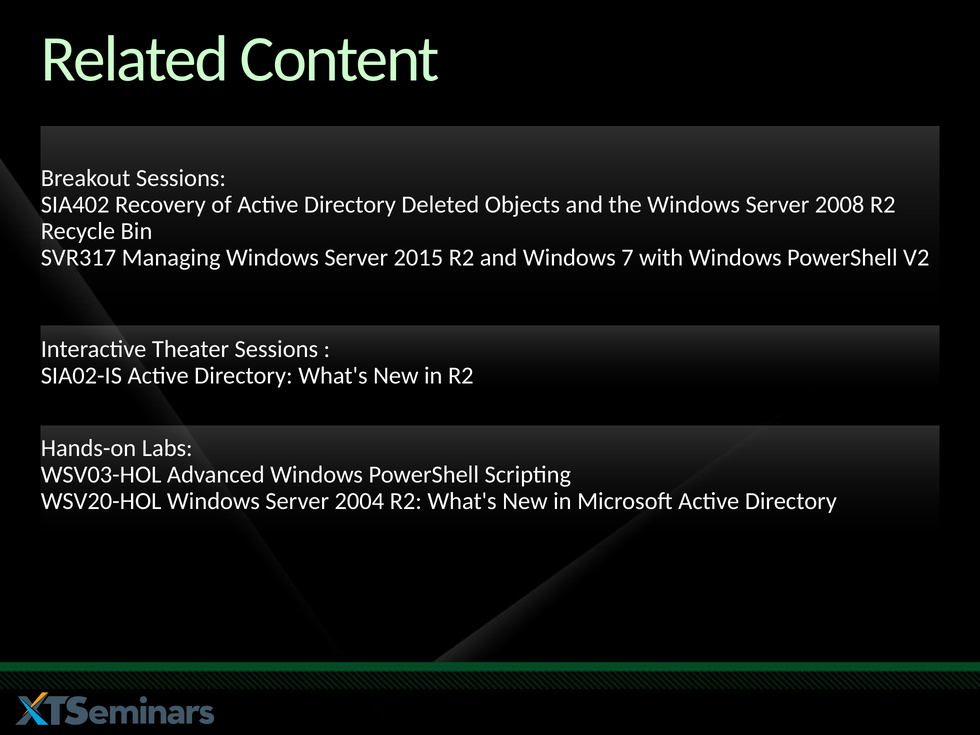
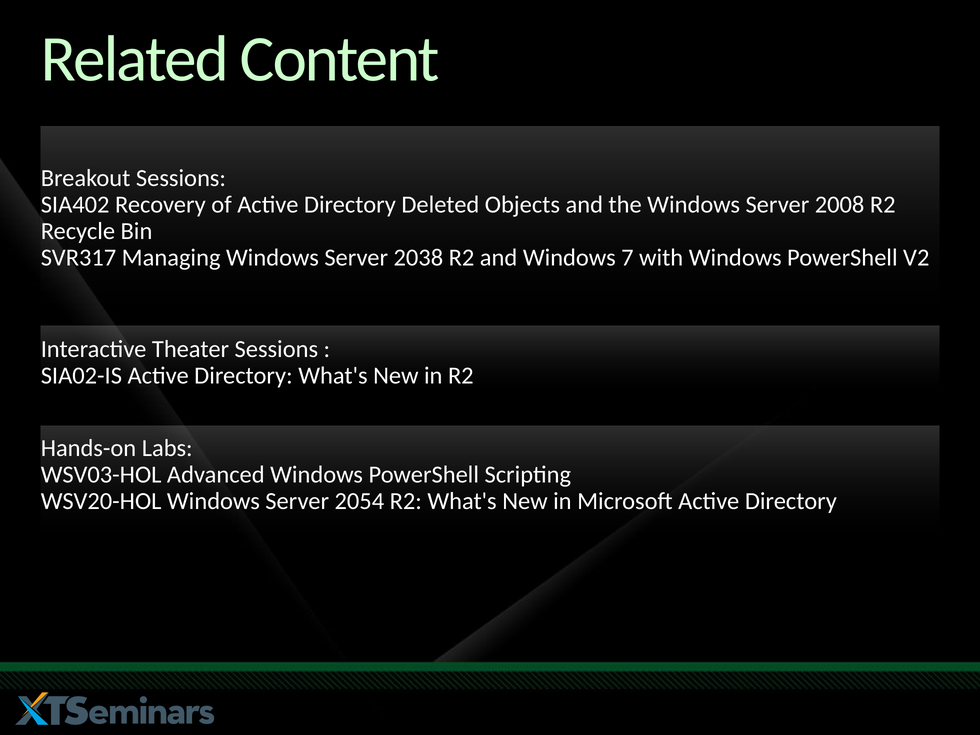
2015: 2015 -> 2038
2004: 2004 -> 2054
